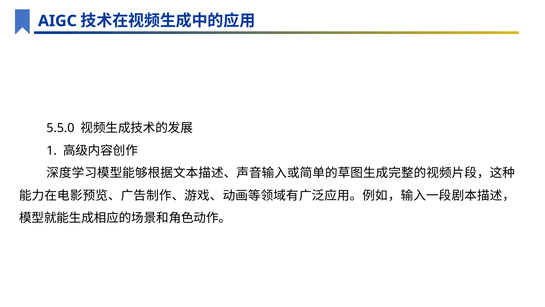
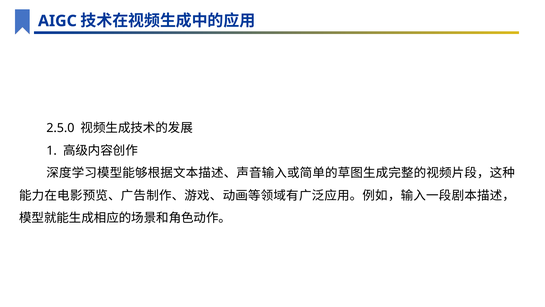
5.5.0: 5.5.0 -> 2.5.0
